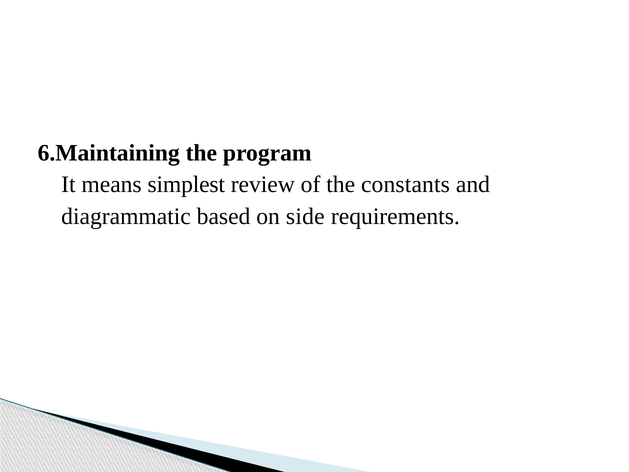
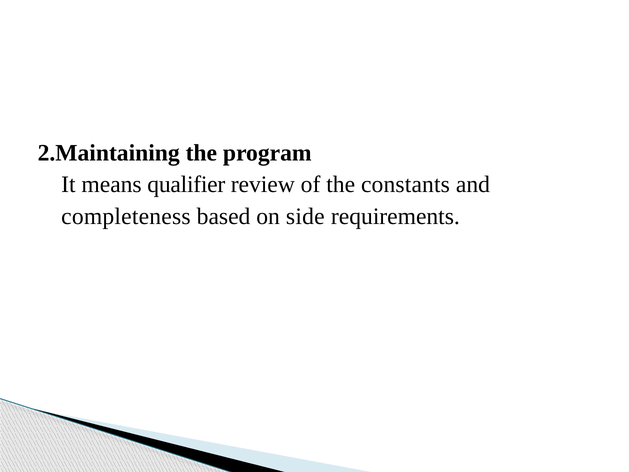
6.Maintaining: 6.Maintaining -> 2.Maintaining
simplest: simplest -> qualifier
diagrammatic: diagrammatic -> completeness
